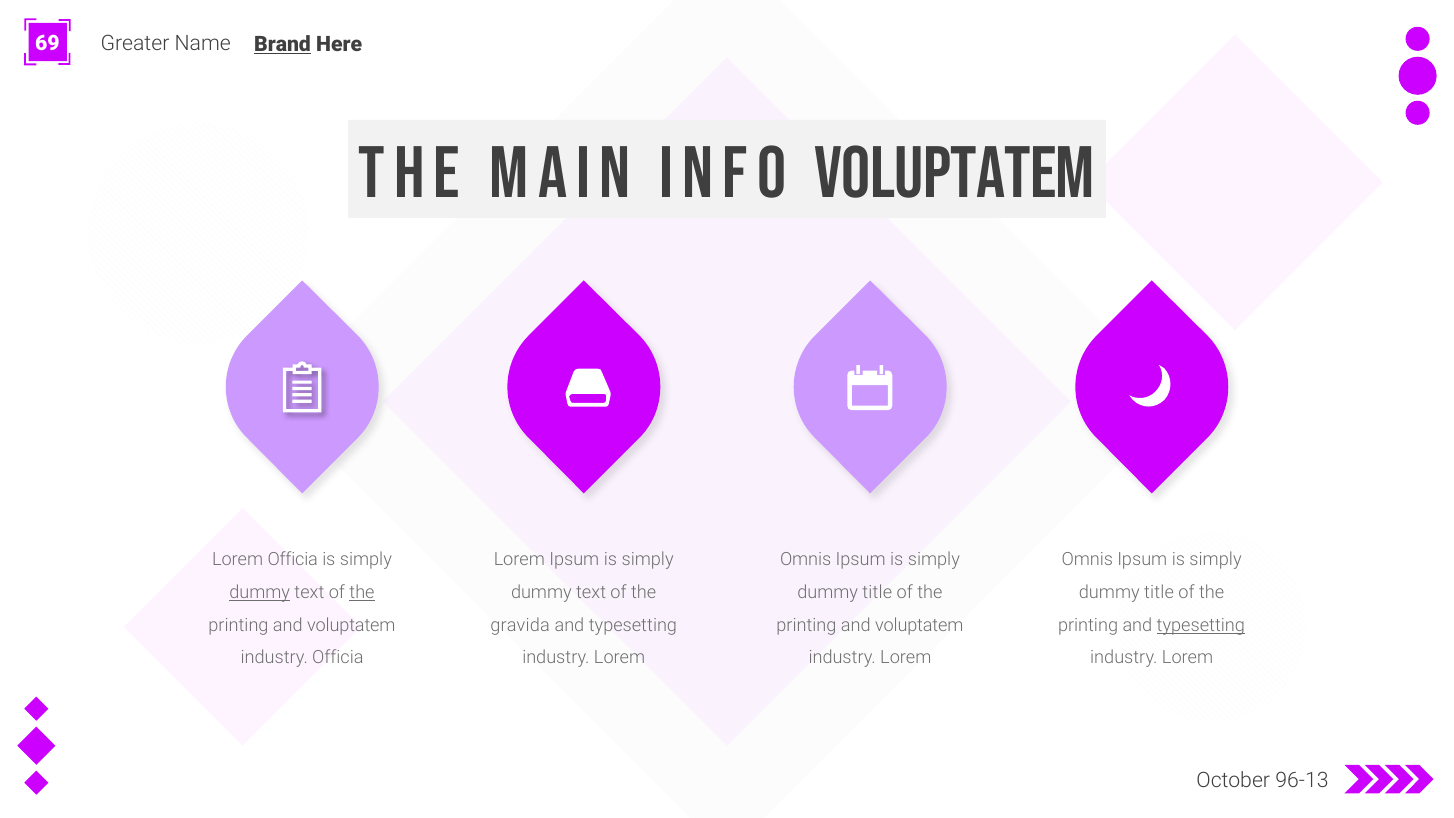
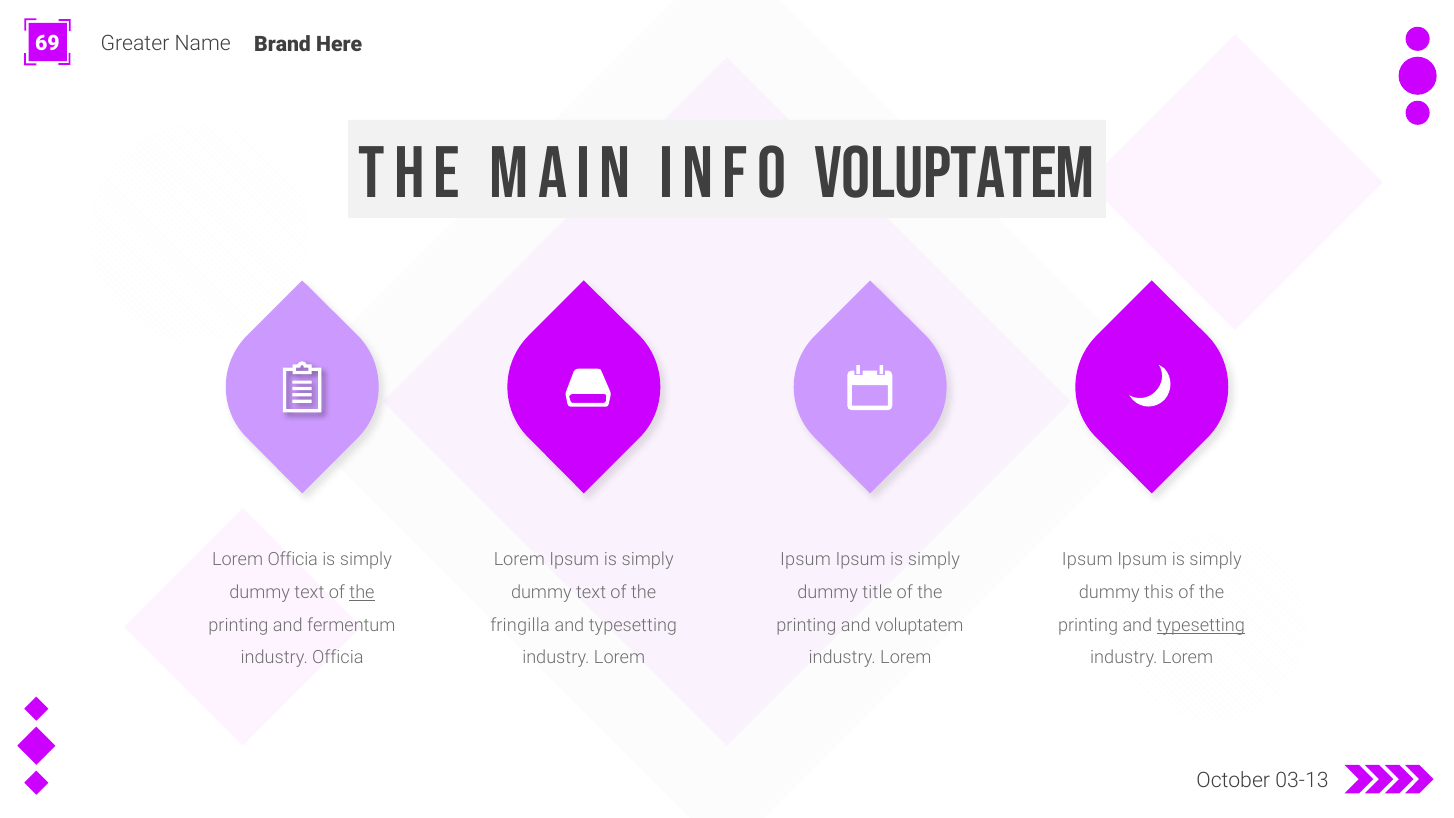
Brand underline: present -> none
Omnis at (806, 560): Omnis -> Ipsum
Omnis at (1087, 560): Omnis -> Ipsum
dummy at (260, 592) underline: present -> none
title at (1159, 592): title -> this
voluptatem at (351, 625): voluptatem -> fermentum
gravida: gravida -> fringilla
96-13: 96-13 -> 03-13
